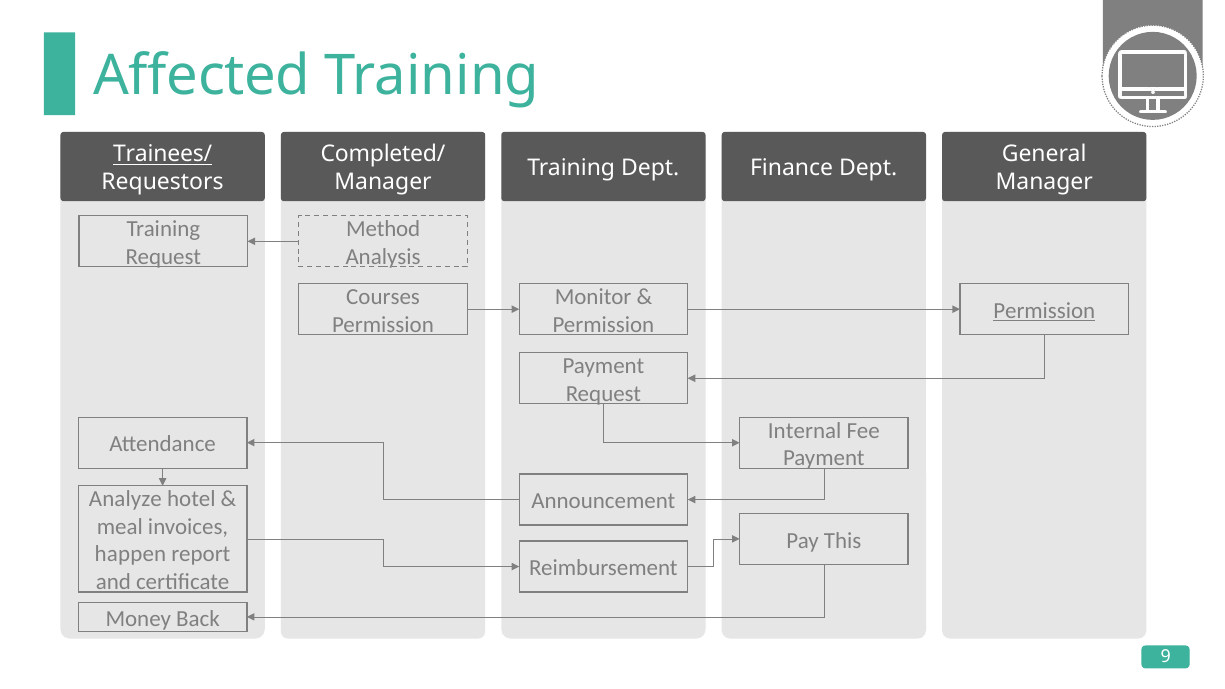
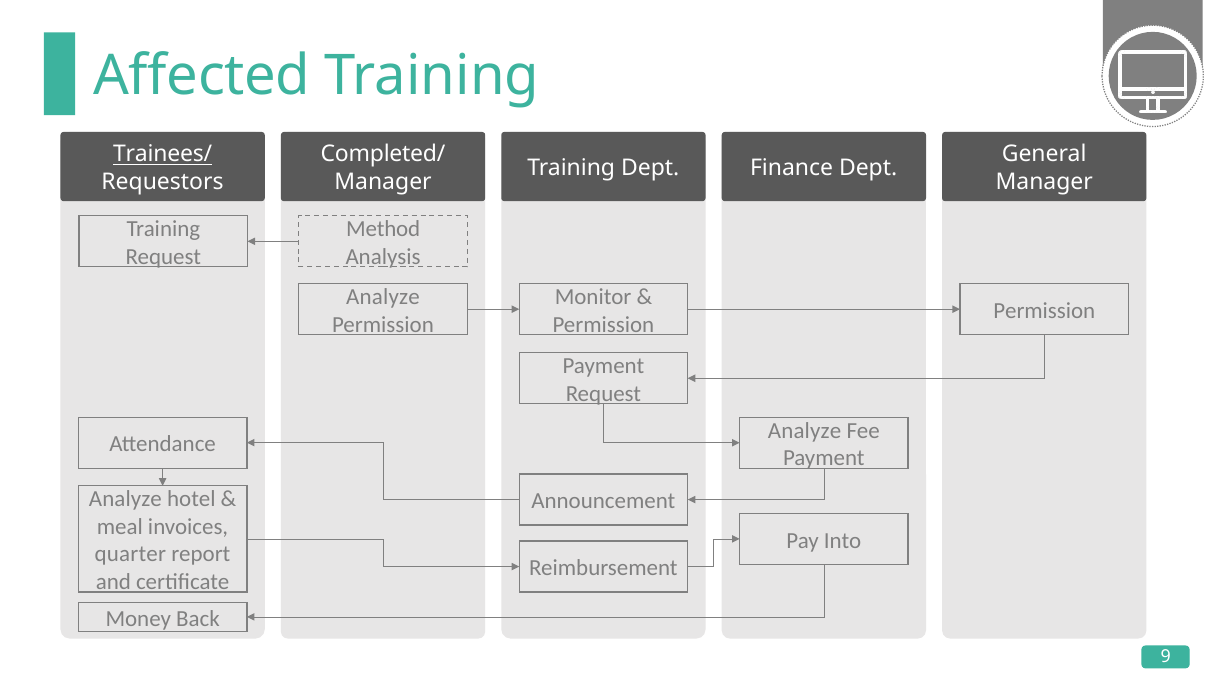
Courses at (383, 297): Courses -> Analyze
Permission at (1044, 311) underline: present -> none
Internal at (805, 431): Internal -> Analyze
This: This -> Into
happen: happen -> quarter
